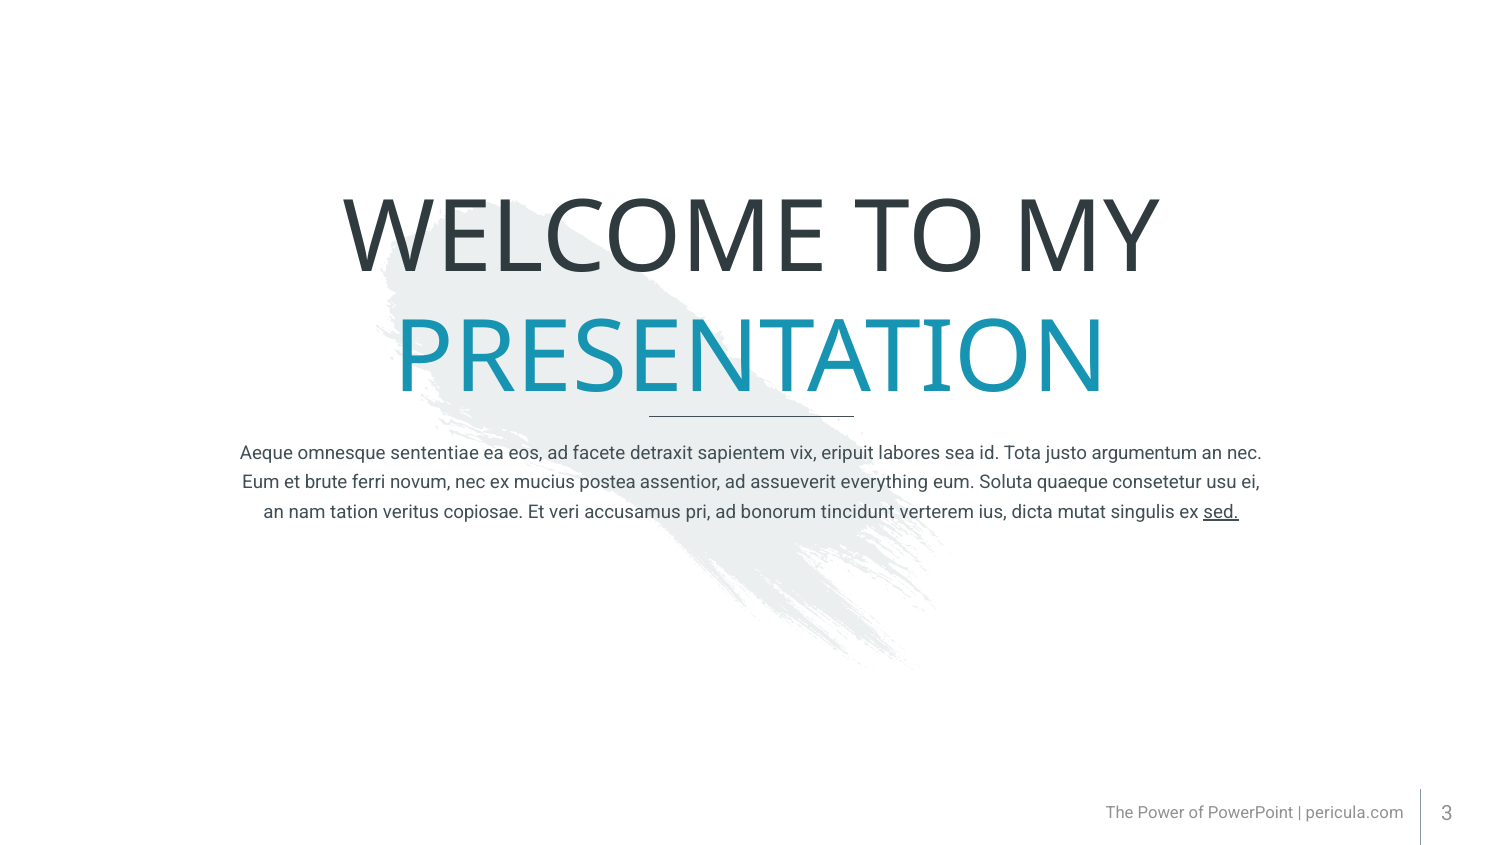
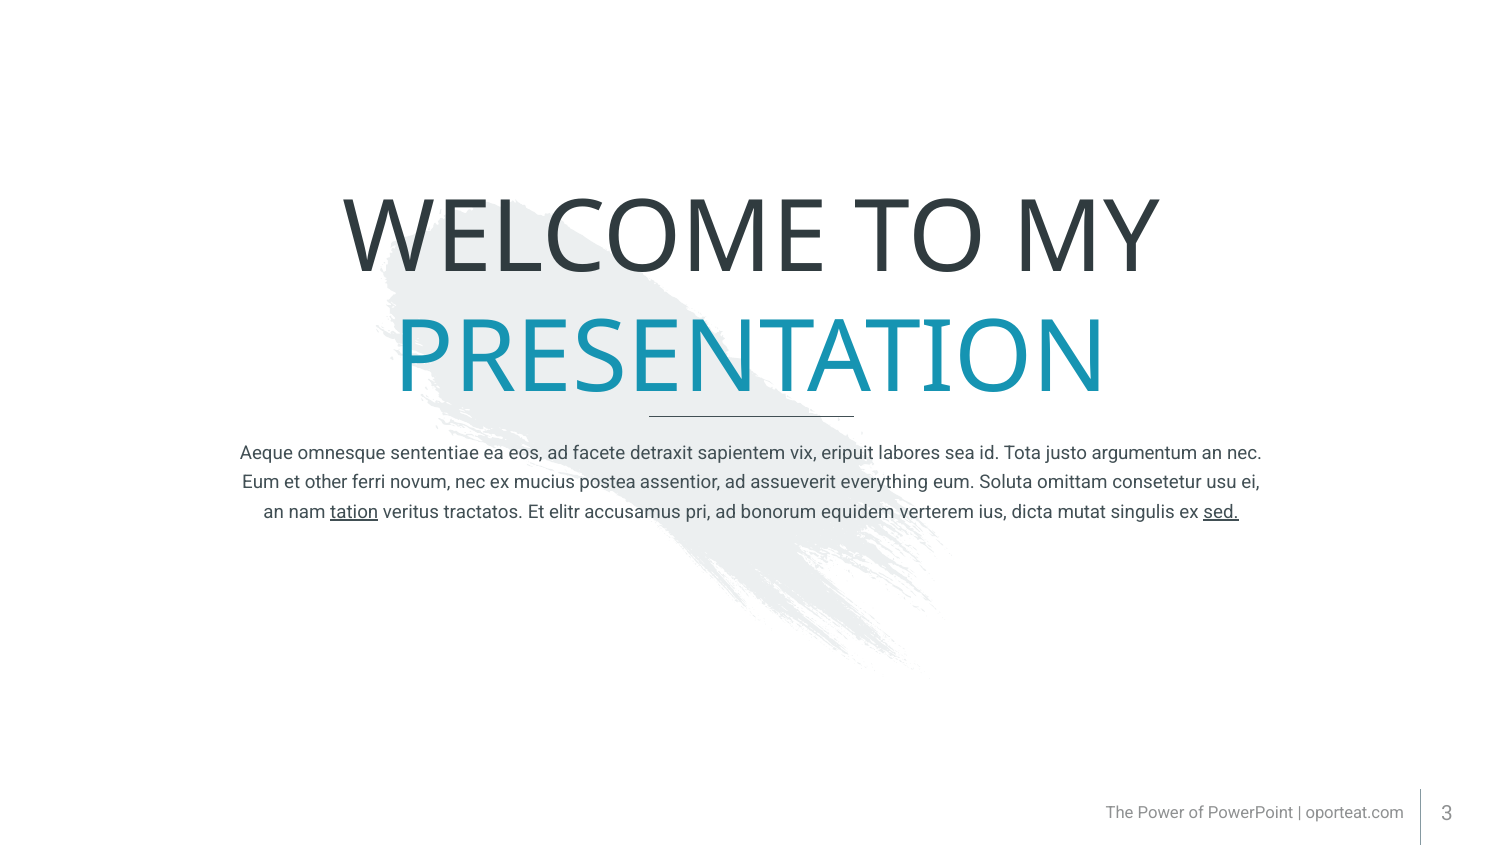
brute: brute -> other
quaeque: quaeque -> omittam
tation underline: none -> present
copiosae: copiosae -> tractatos
veri: veri -> elitr
tincidunt: tincidunt -> equidem
pericula.com: pericula.com -> oporteat.com
